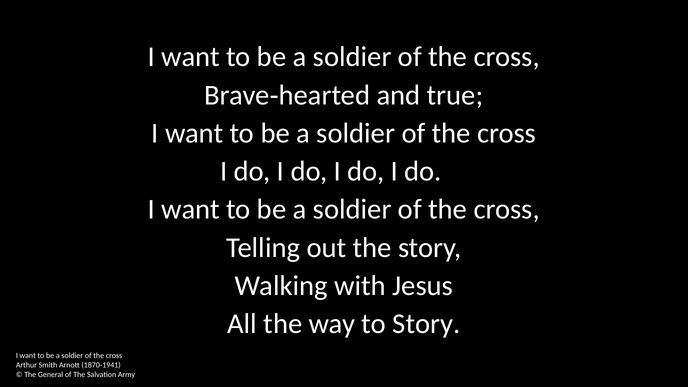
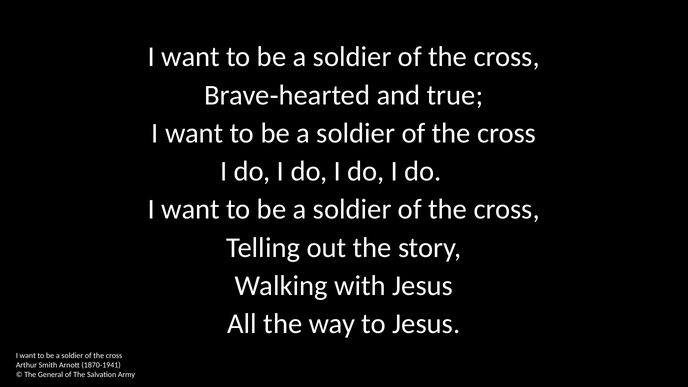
to Story: Story -> Jesus
